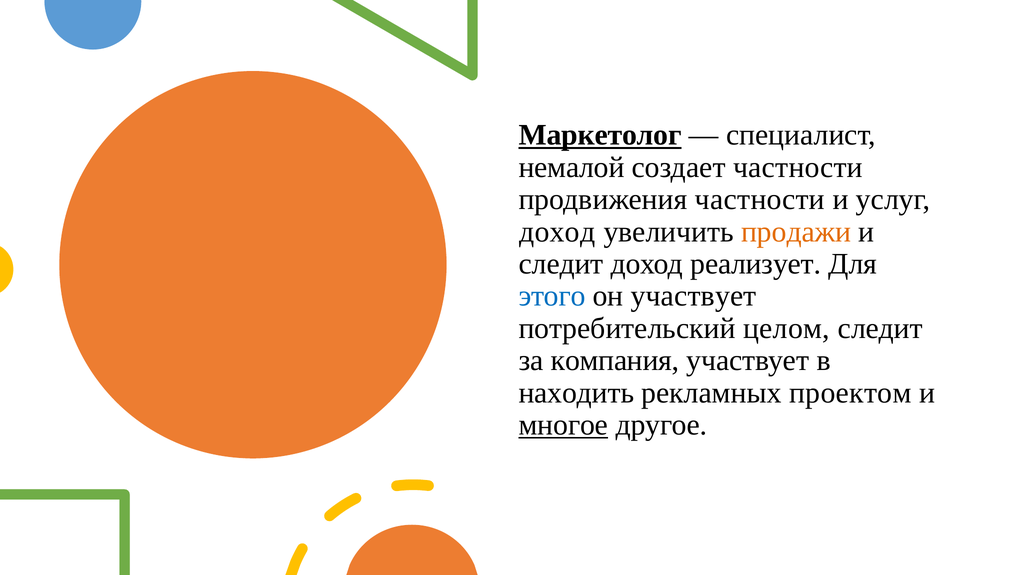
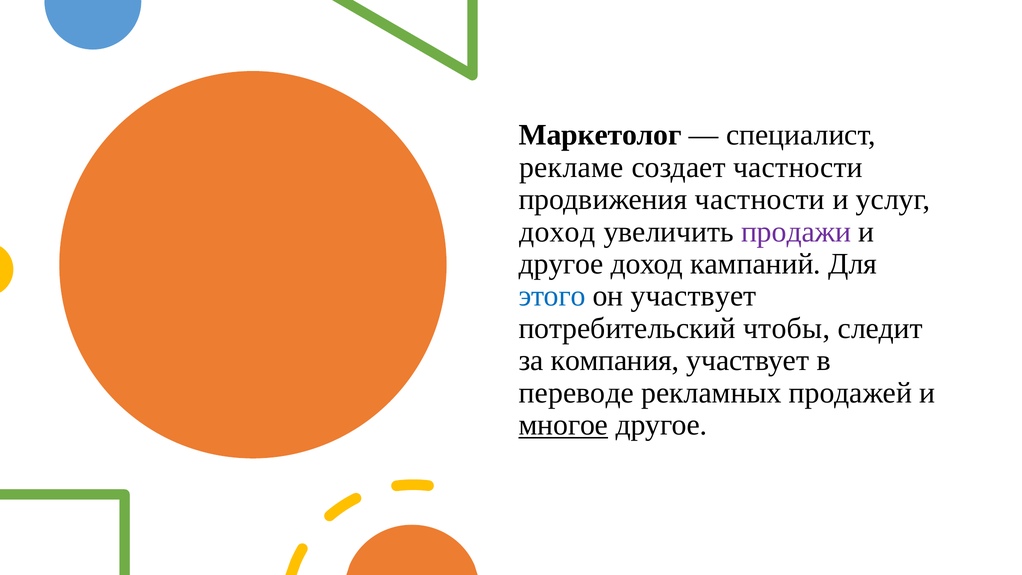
Маркетолог underline: present -> none
немалой: немалой -> рекламе
продажи colour: orange -> purple
следит at (561, 264): следит -> другое
реализует: реализует -> кампаний
целом: целом -> чтобы
находить: находить -> переводе
проектом: проектом -> продажей
